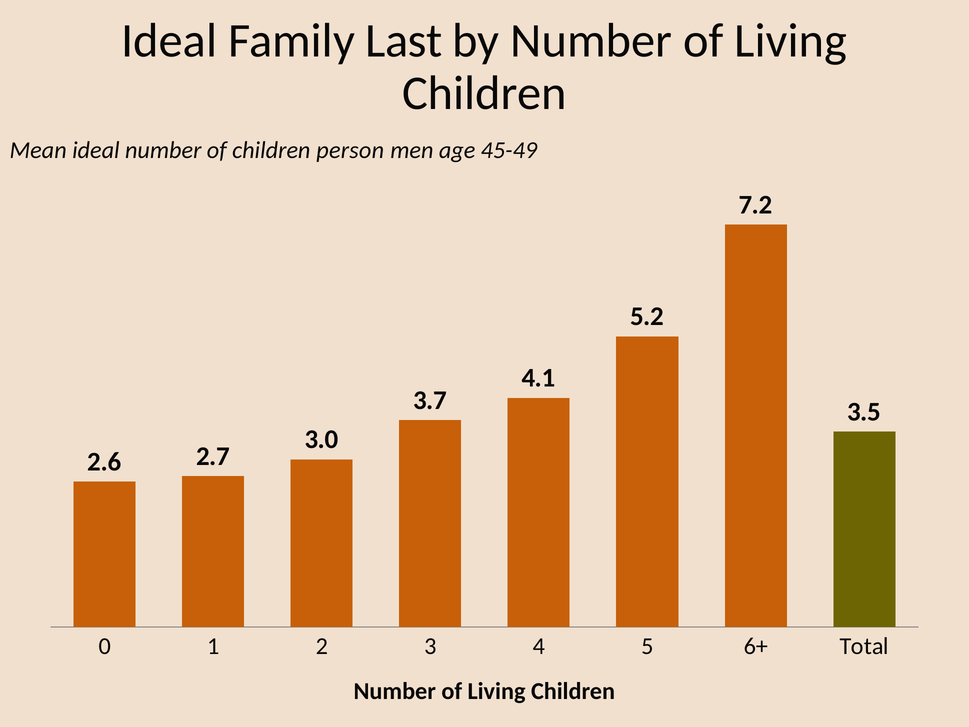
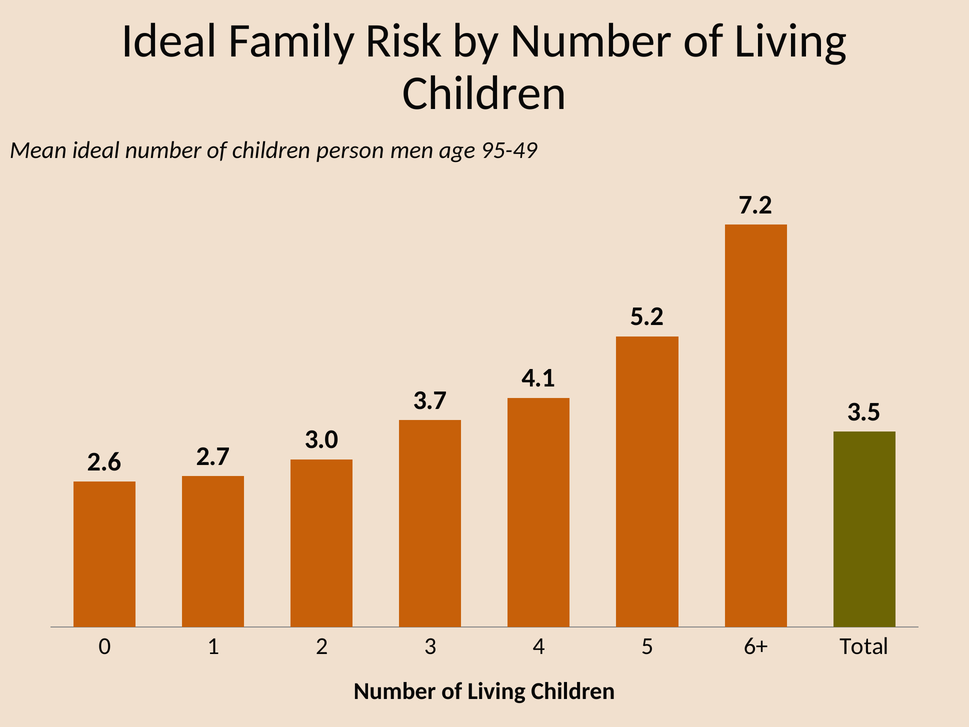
Last: Last -> Risk
45-49: 45-49 -> 95-49
